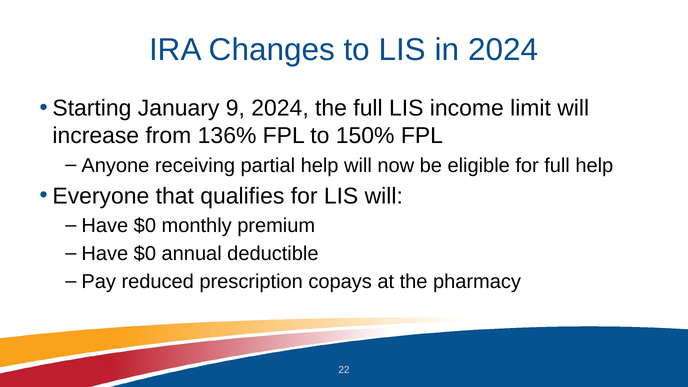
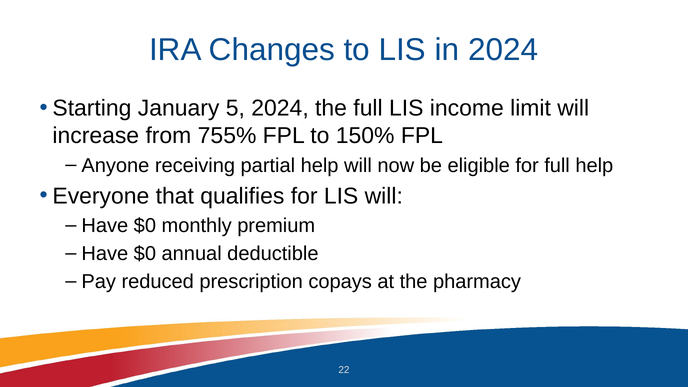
9: 9 -> 5
136%: 136% -> 755%
